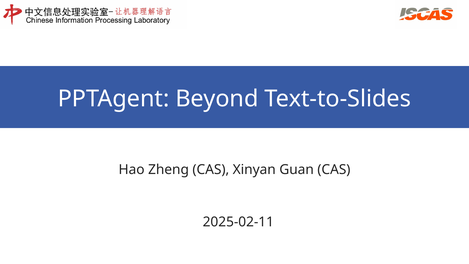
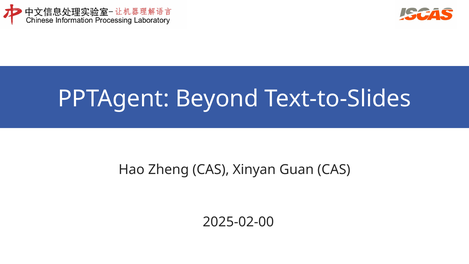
2025-02-11: 2025-02-11 -> 2025-02-00
